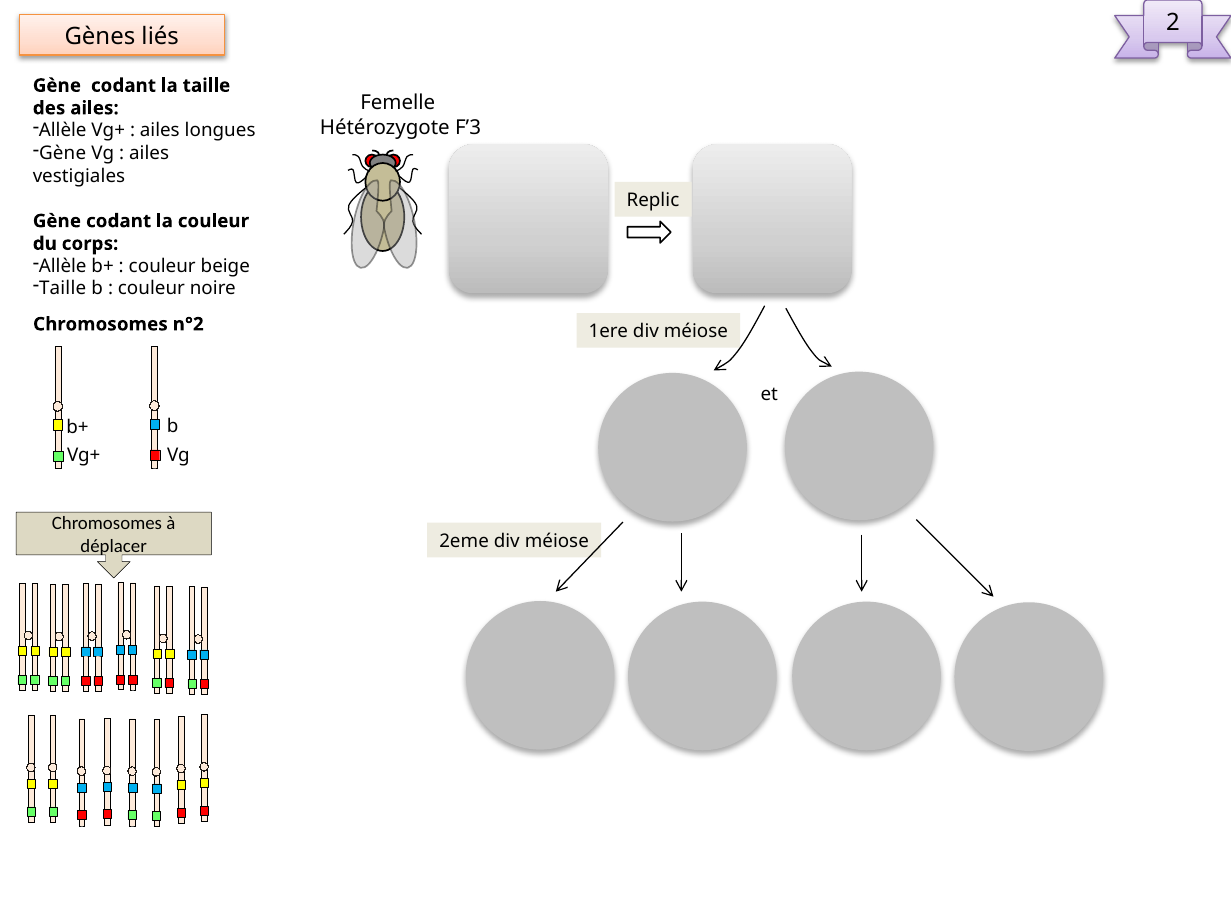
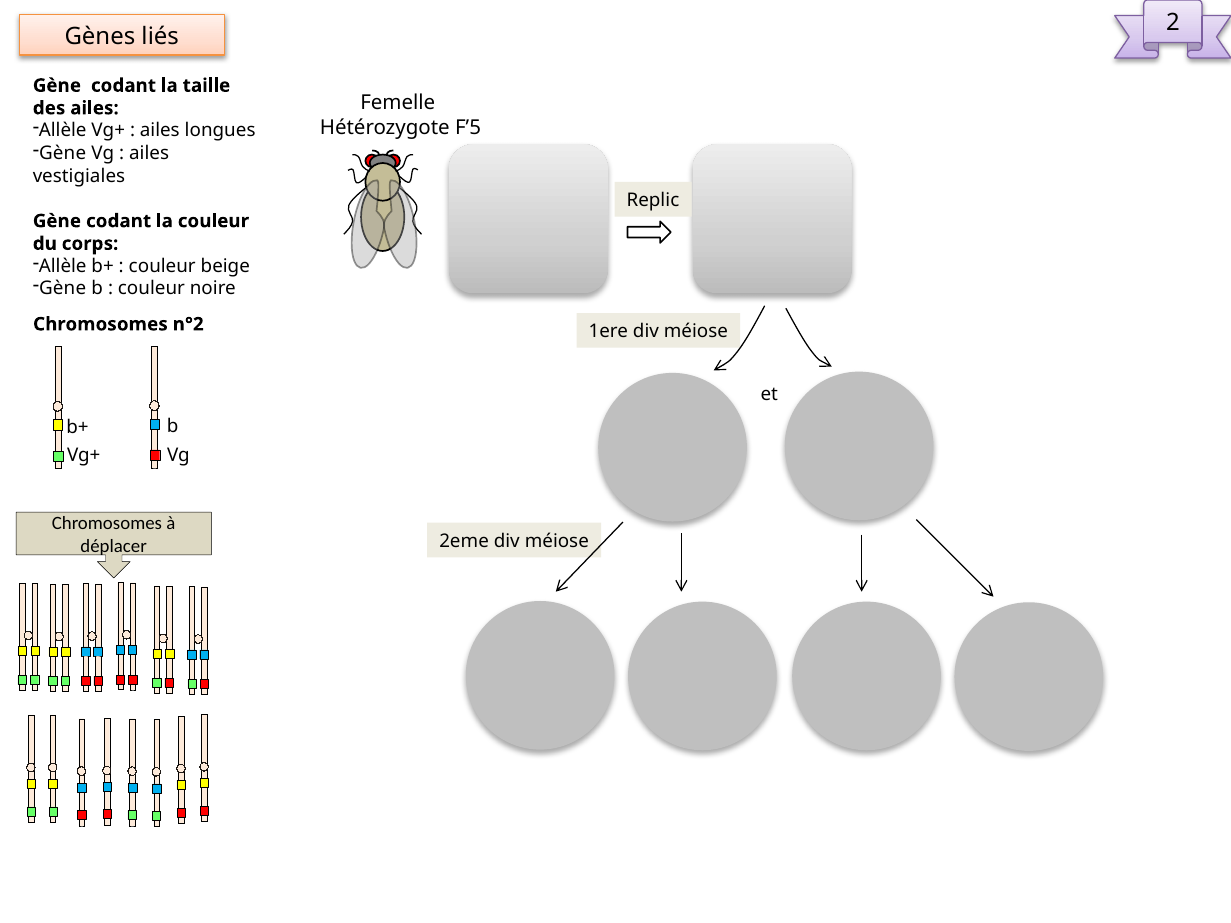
F’3: F’3 -> F’5
Taille at (63, 289): Taille -> Gène
